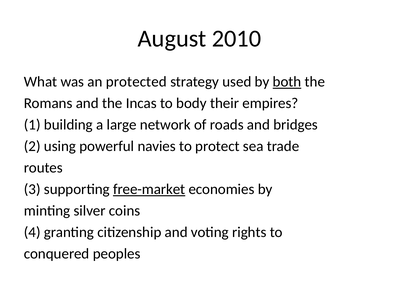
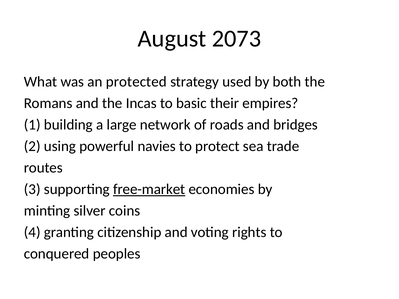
2010: 2010 -> 2073
both underline: present -> none
body: body -> basic
